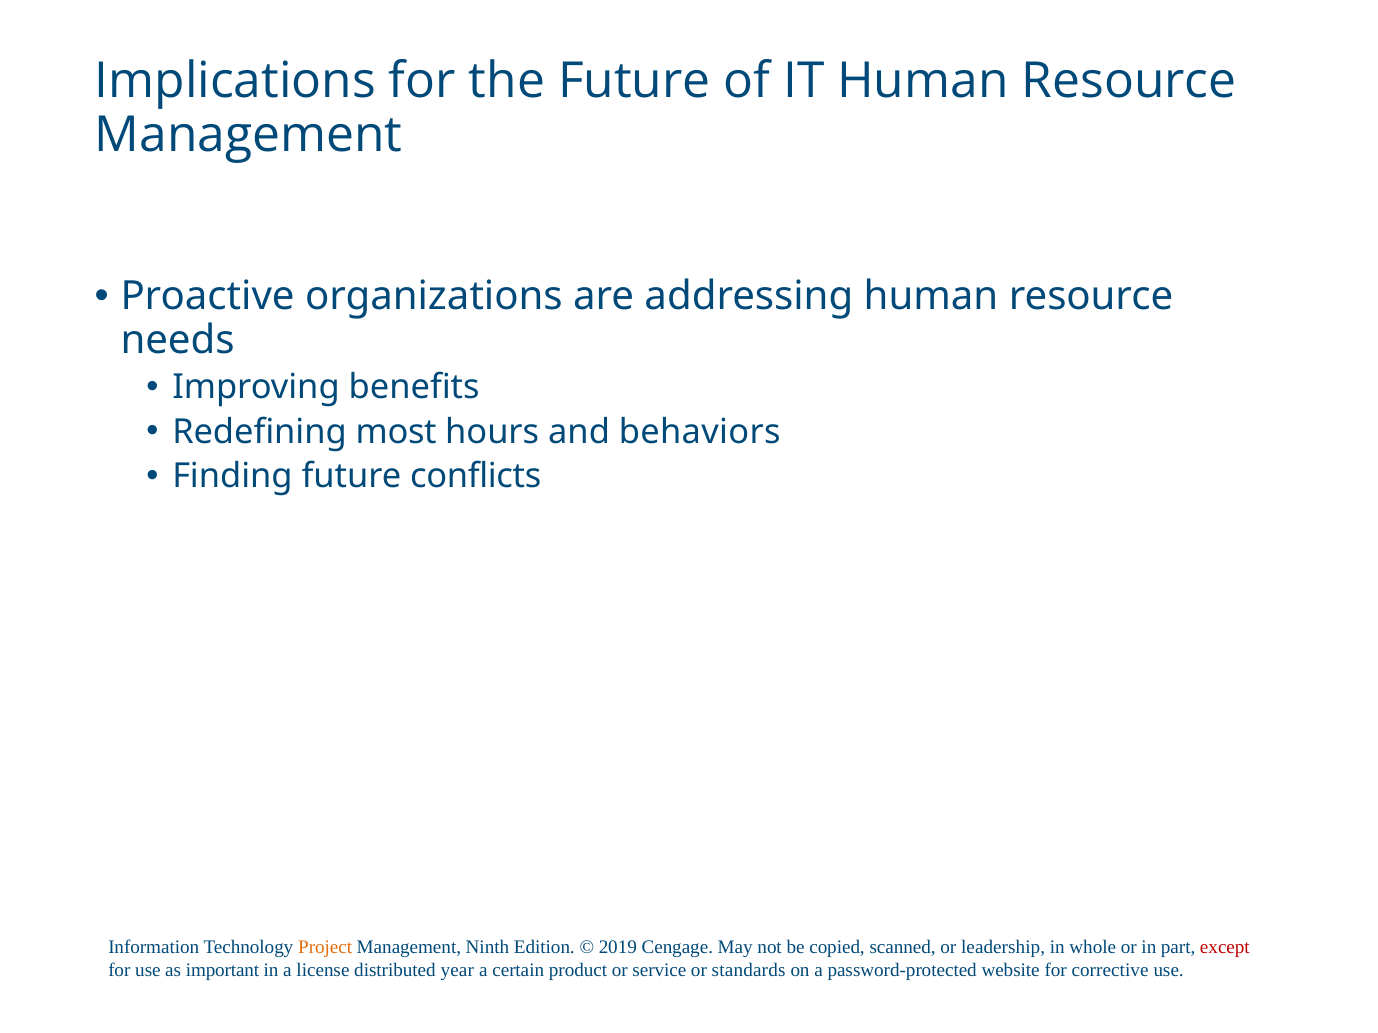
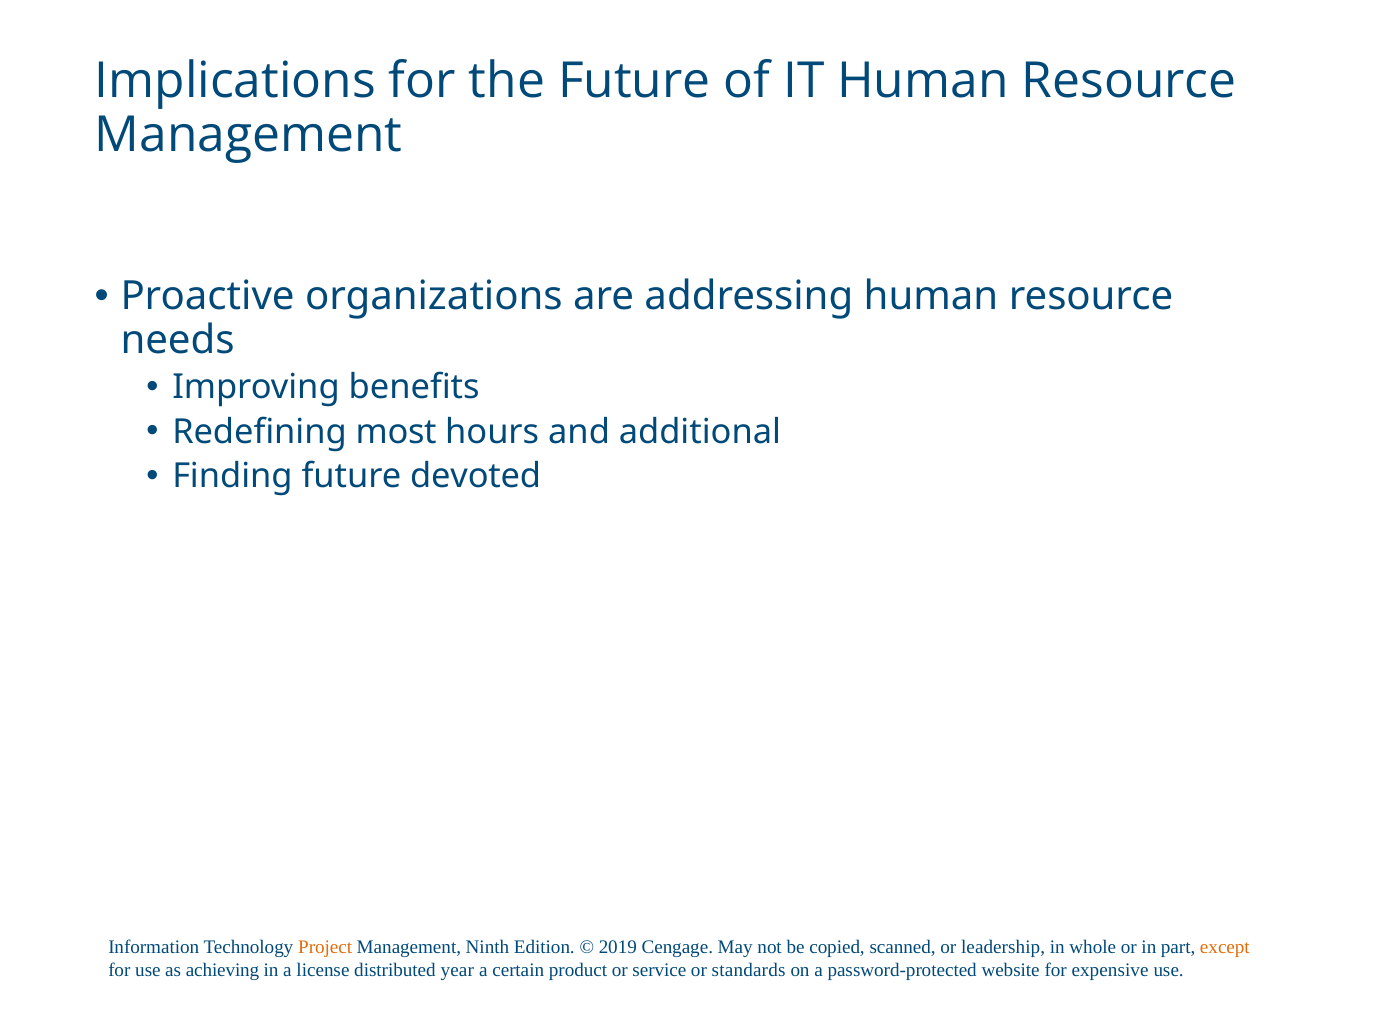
behaviors: behaviors -> additional
conflicts: conflicts -> devoted
except colour: red -> orange
important: important -> achieving
corrective: corrective -> expensive
